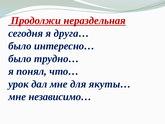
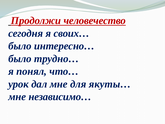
нераздельная: нераздельная -> человечество
друга…: друга… -> своих…
